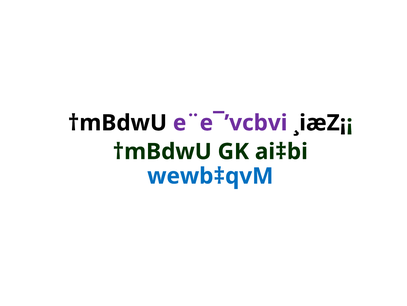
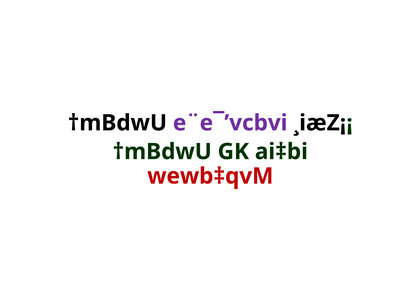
wewb‡qvM colour: blue -> red
